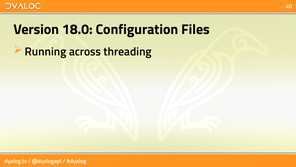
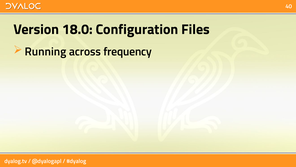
threading: threading -> frequency
